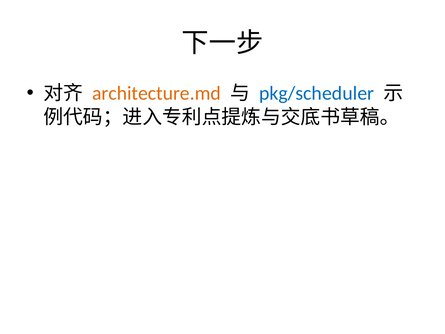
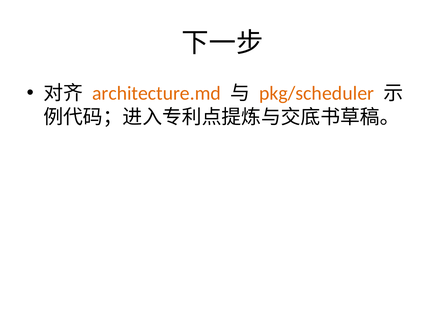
pkg/scheduler colour: blue -> orange
